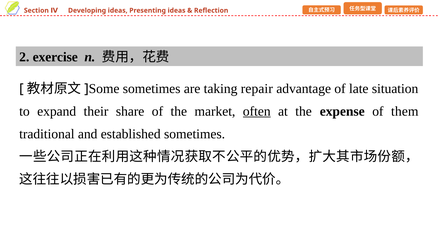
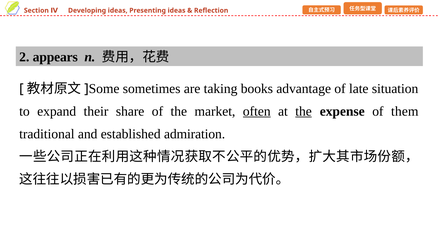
exercise: exercise -> appears
repair: repair -> books
the at (304, 111) underline: none -> present
established sometimes: sometimes -> admiration
